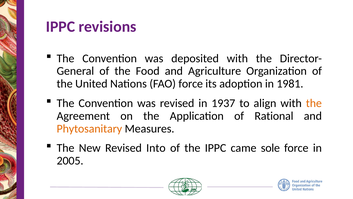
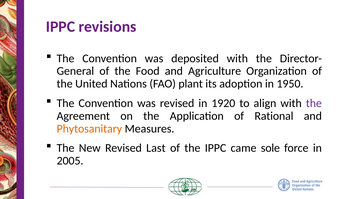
FAO force: force -> plant
1981: 1981 -> 1950
1937: 1937 -> 1920
the at (314, 103) colour: orange -> purple
Into: Into -> Last
